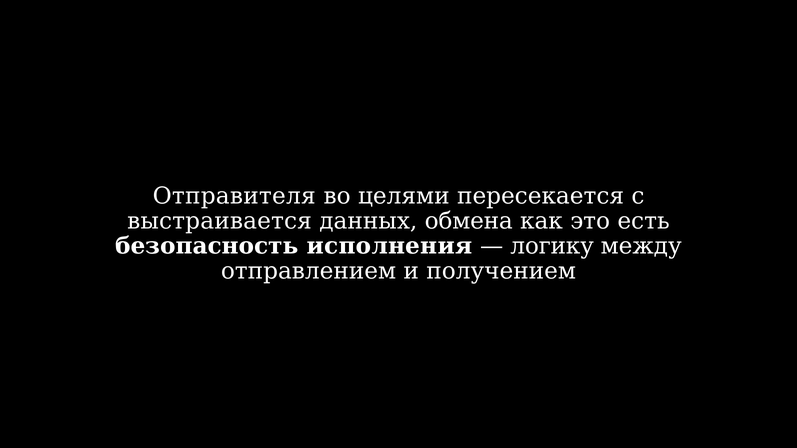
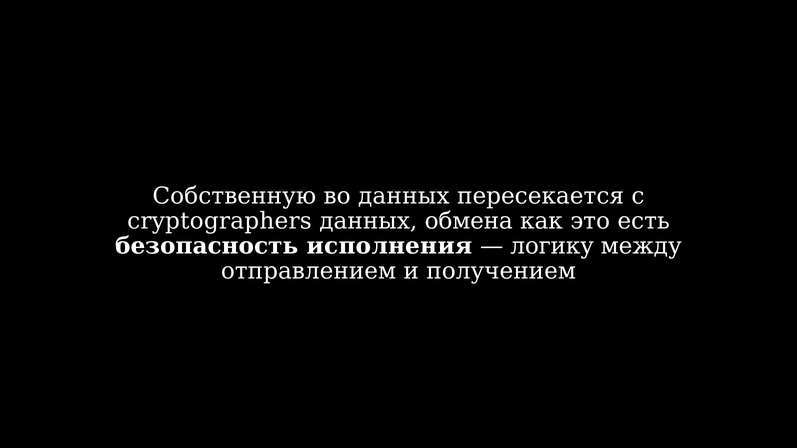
Отправителя: Отправителя -> Собственную
во целями: целями -> данных
выстраивается: выстраивается -> cryptographers
